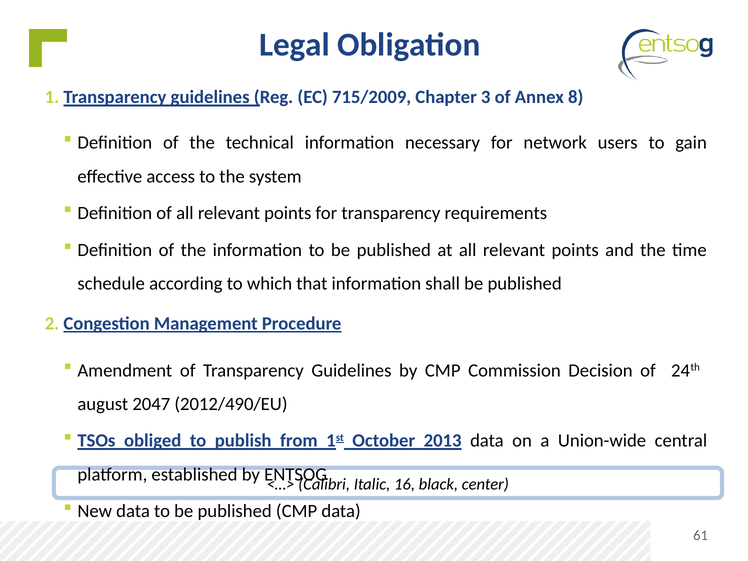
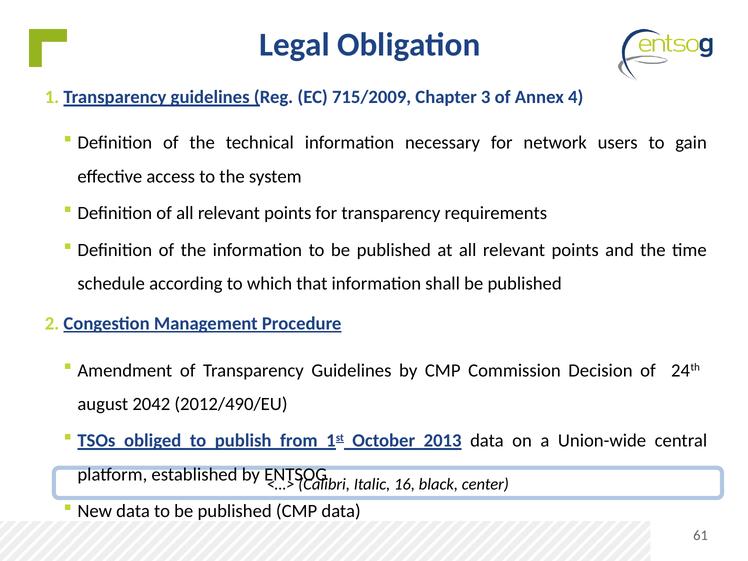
8: 8 -> 4
2047: 2047 -> 2042
